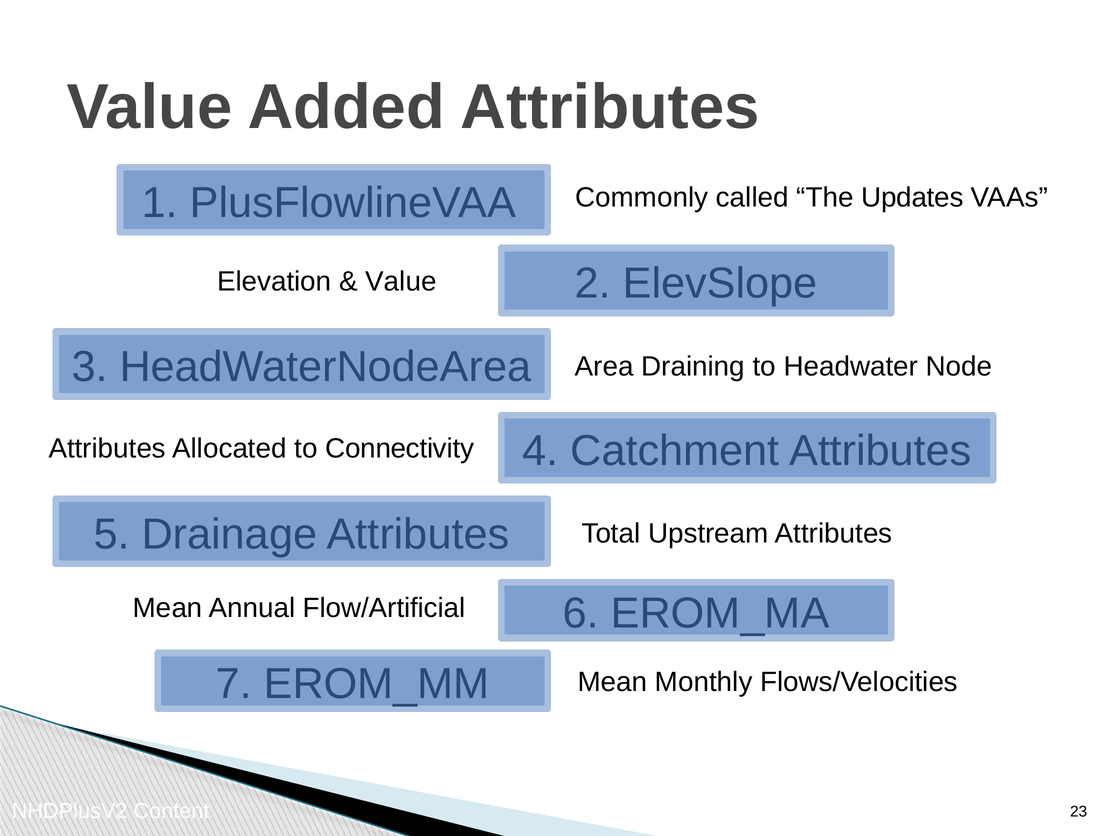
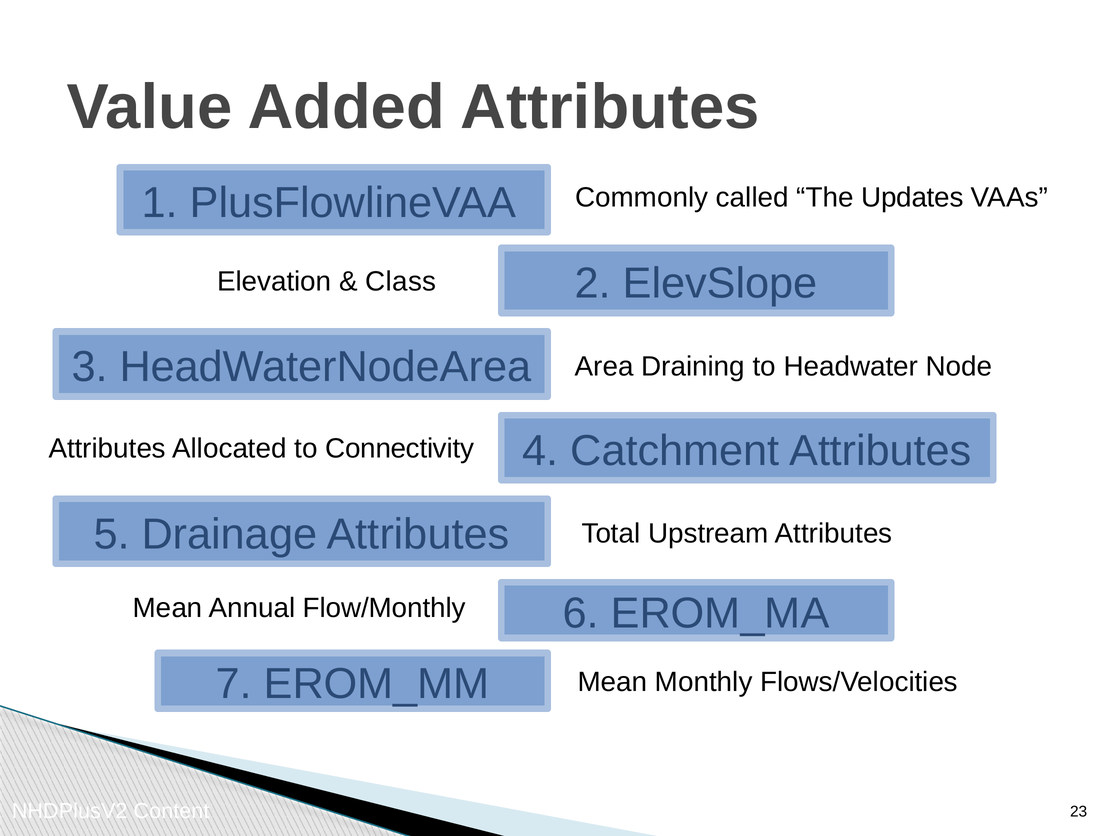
Value at (401, 281): Value -> Class
Flow/Artificial: Flow/Artificial -> Flow/Monthly
